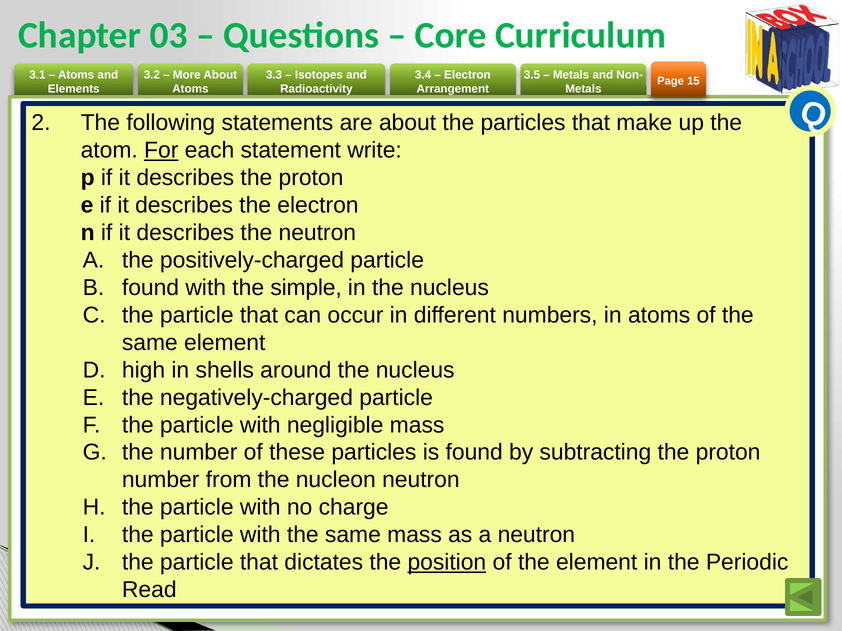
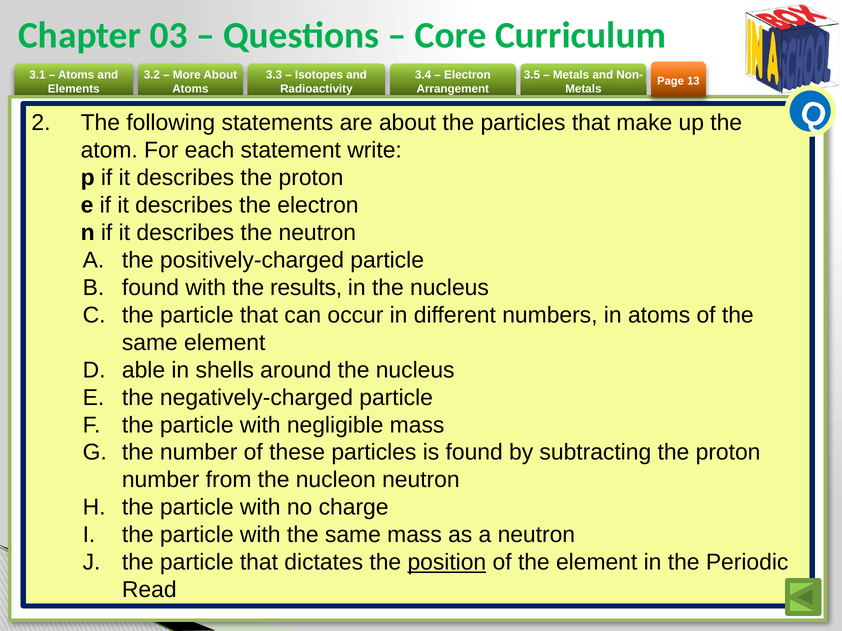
15: 15 -> 13
For underline: present -> none
simple: simple -> results
high: high -> able
